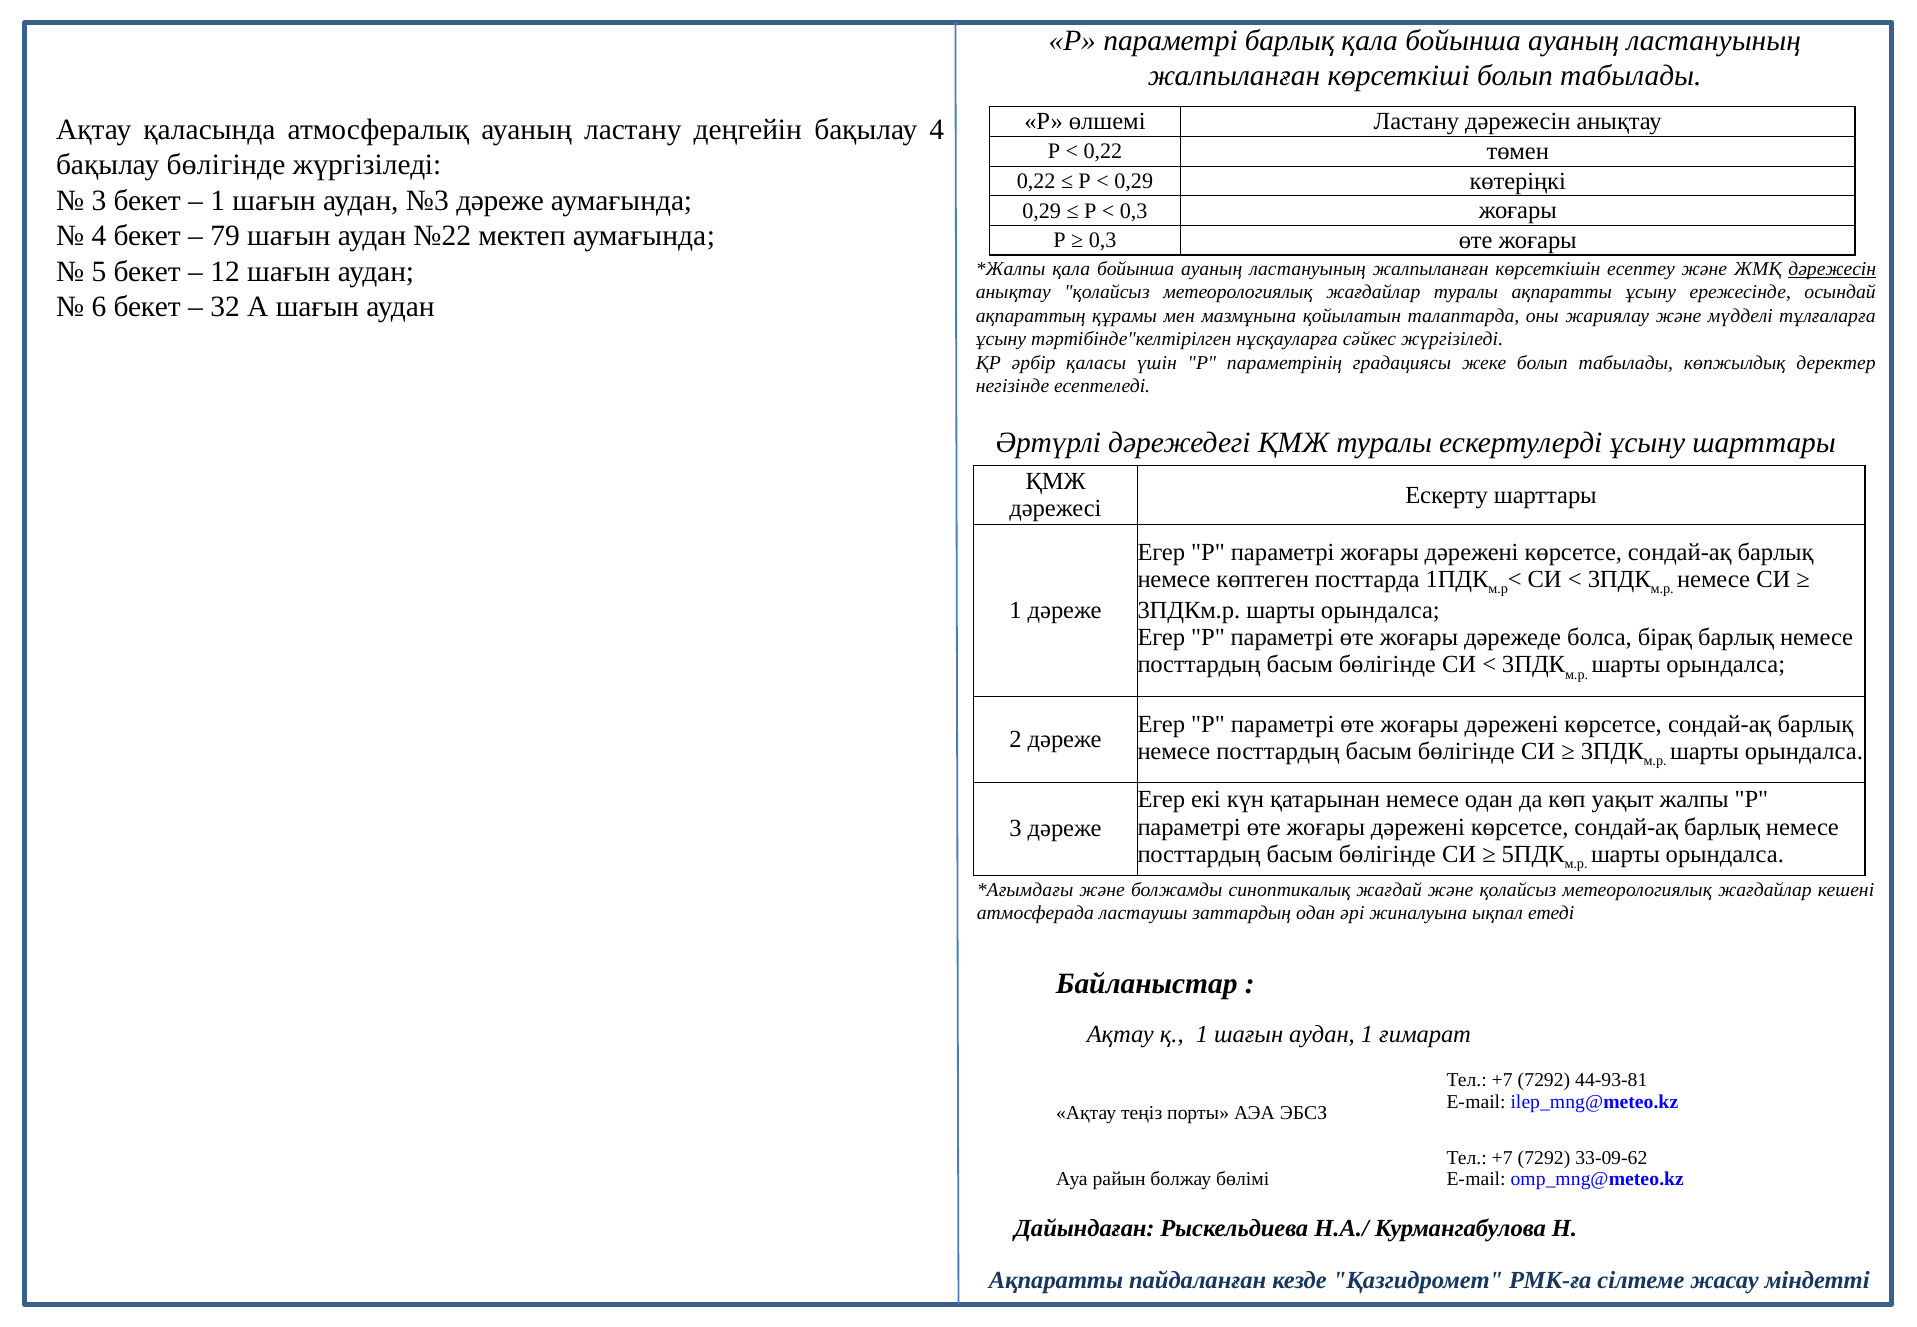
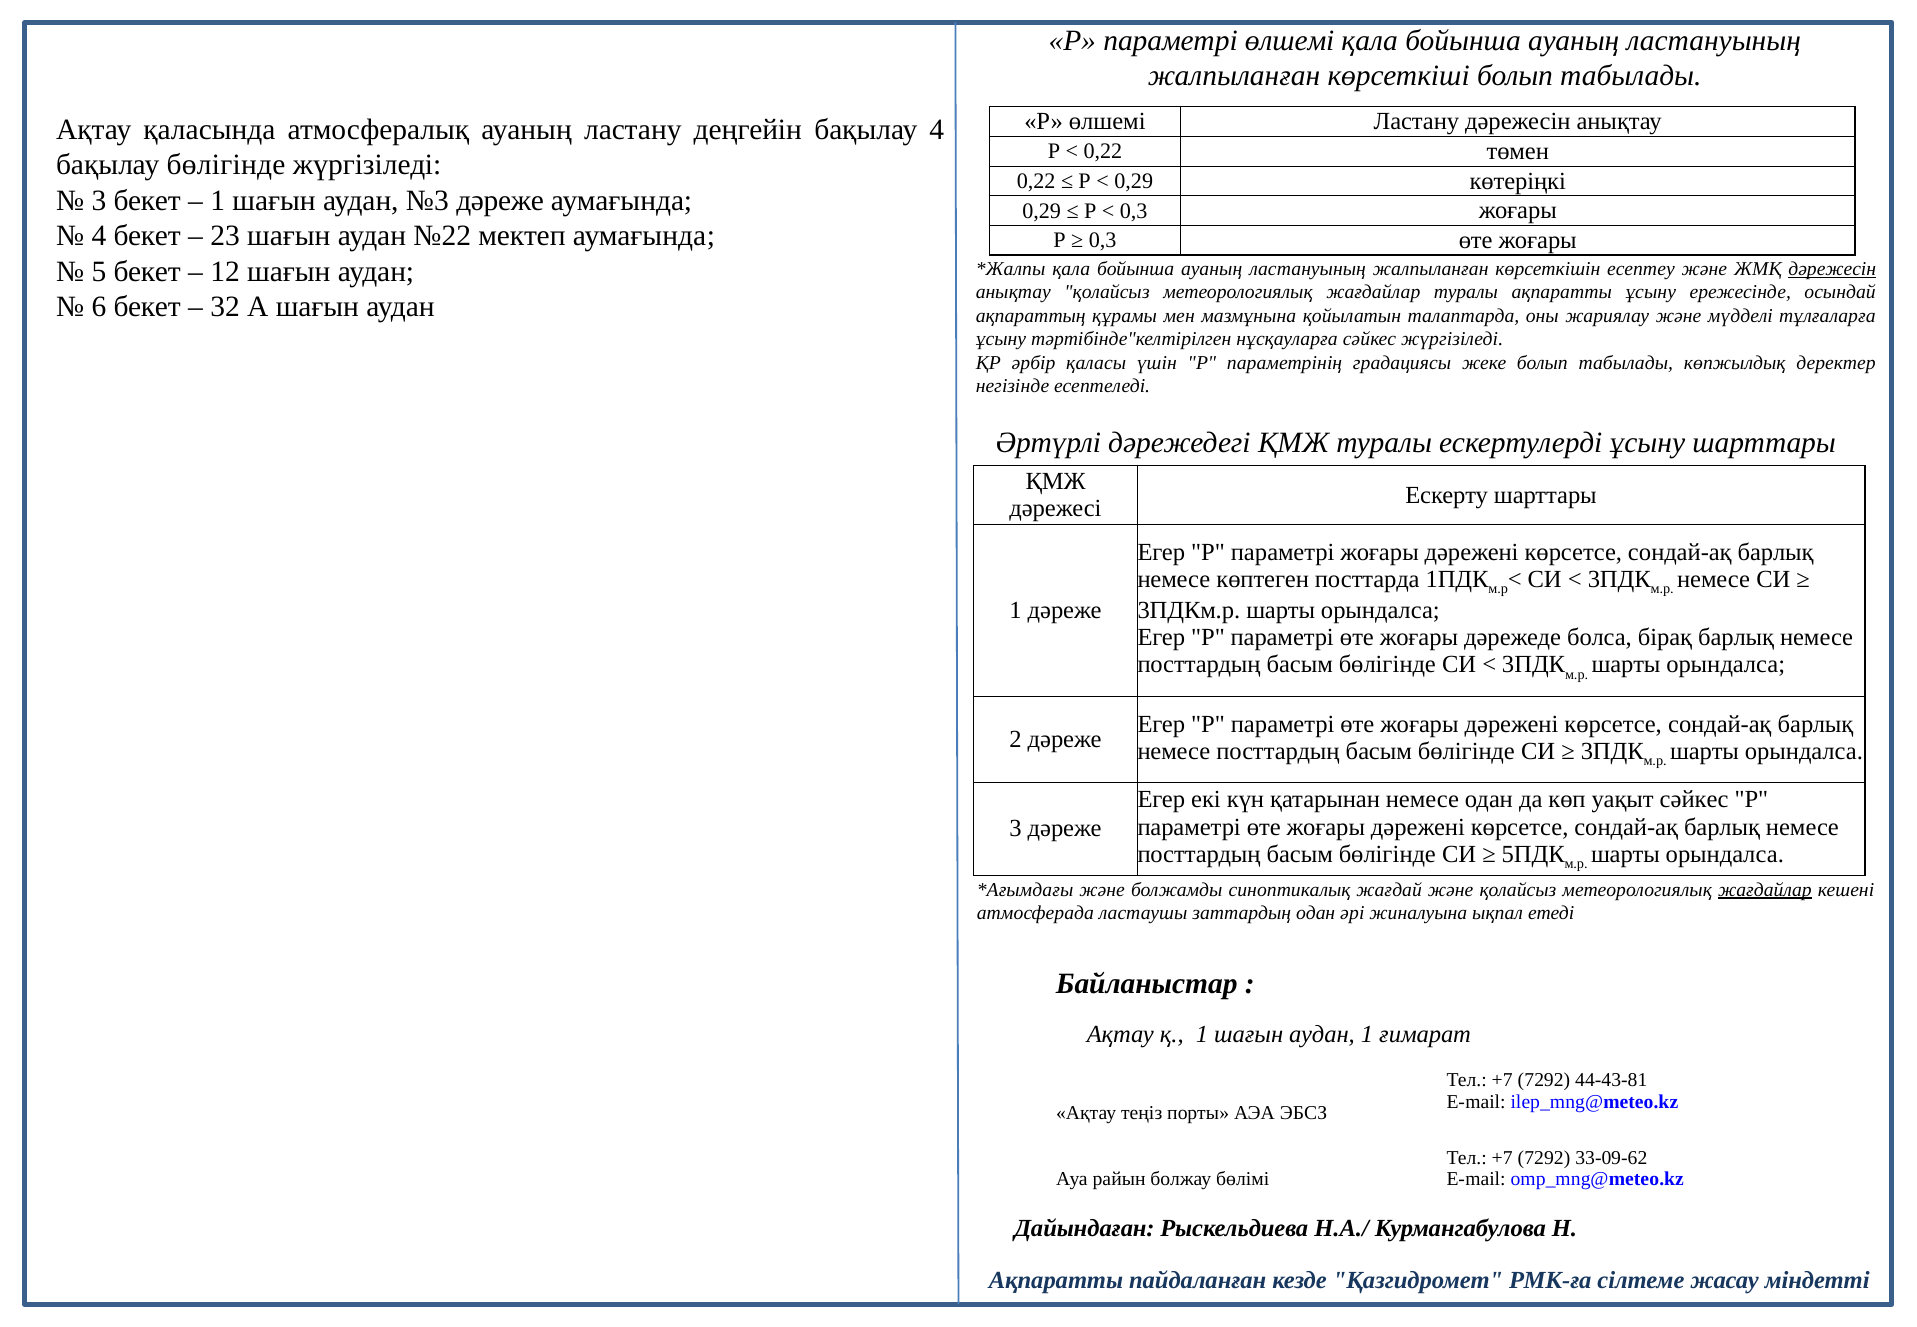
параметрі барлық: барлық -> өлшемі
79: 79 -> 23
уақыт жалпы: жалпы -> сәйкес
жағдайлар at (1765, 890) underline: none -> present
44-93-81: 44-93-81 -> 44-43-81
